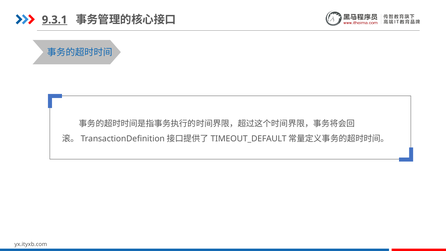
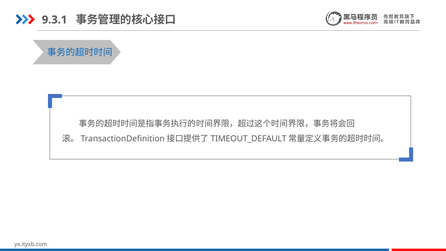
9.3.1 underline: present -> none
